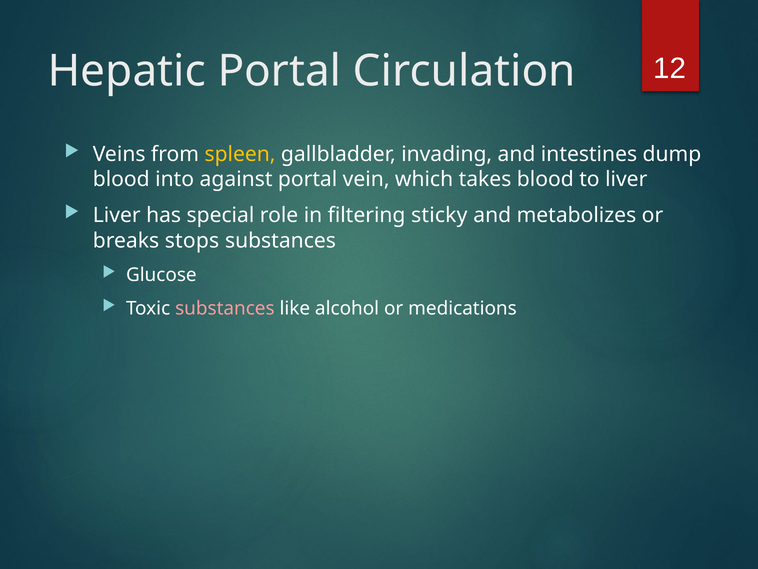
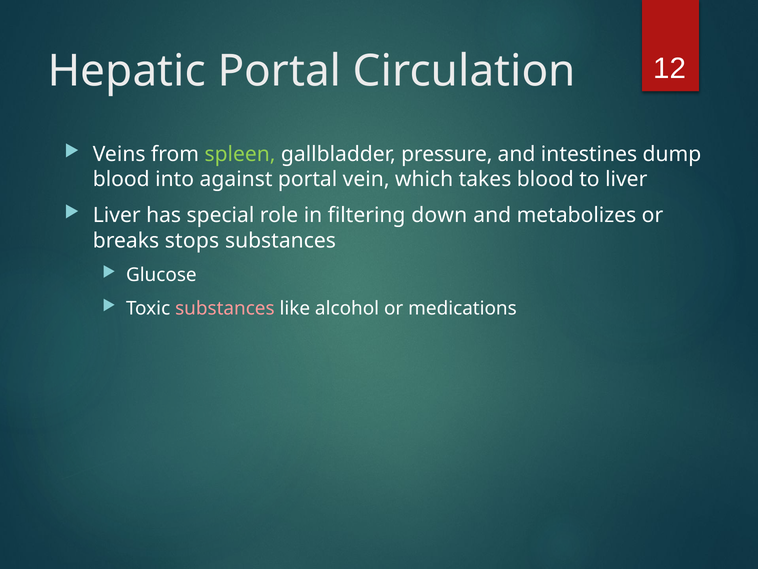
spleen colour: yellow -> light green
invading: invading -> pressure
sticky: sticky -> down
